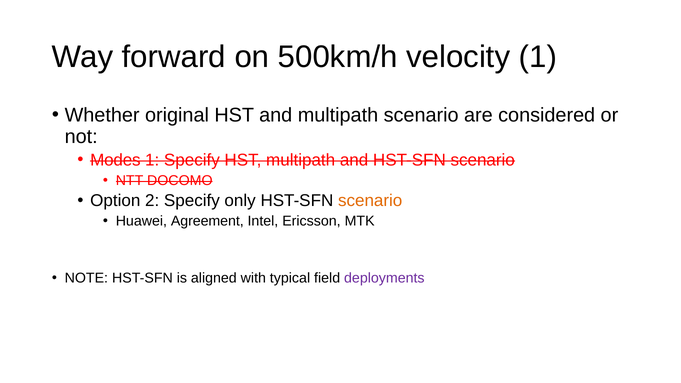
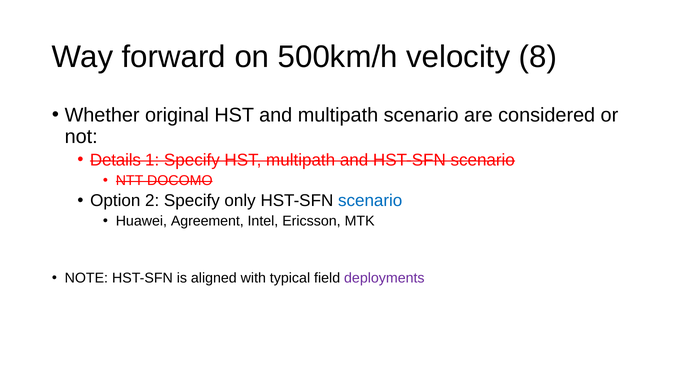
velocity 1: 1 -> 8
Modes: Modes -> Details
scenario at (370, 201) colour: orange -> blue
